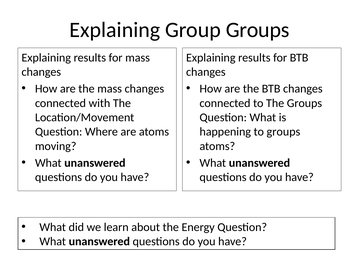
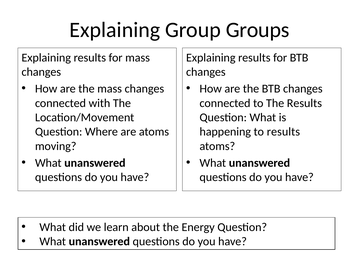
The Groups: Groups -> Results
to groups: groups -> results
